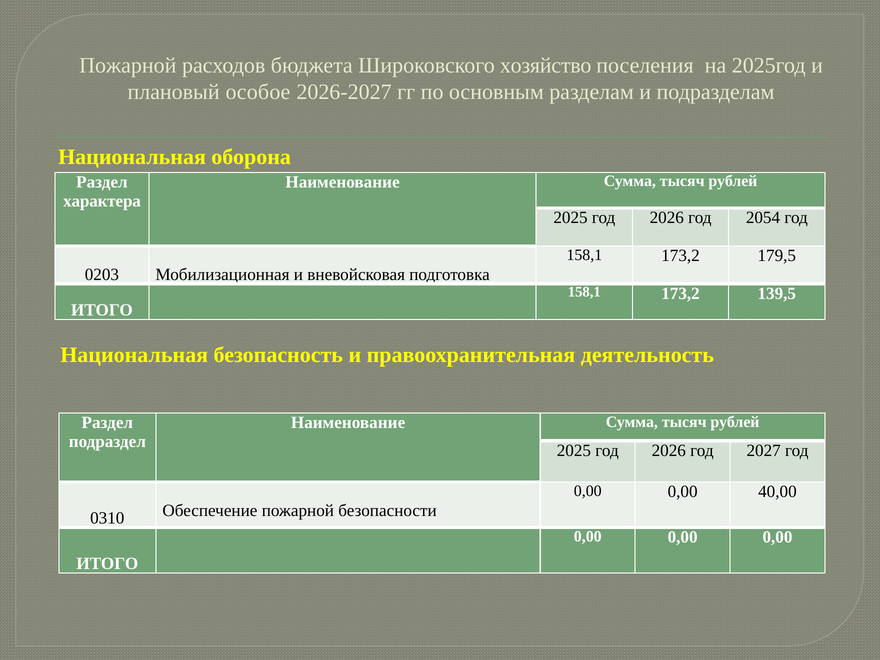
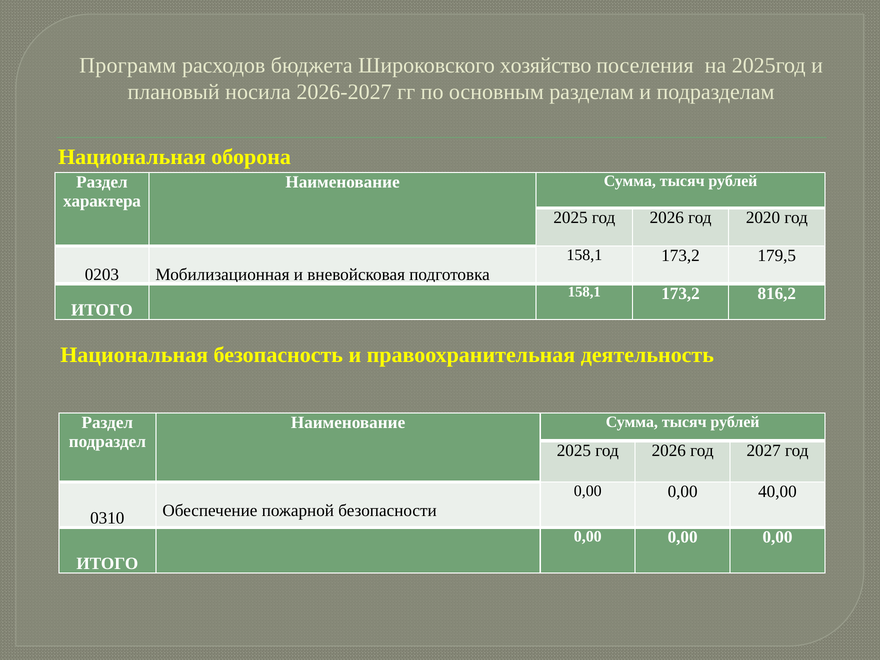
Пожарной at (128, 66): Пожарной -> Программ
особое: особое -> носила
2054: 2054 -> 2020
139,5: 139,5 -> 816,2
